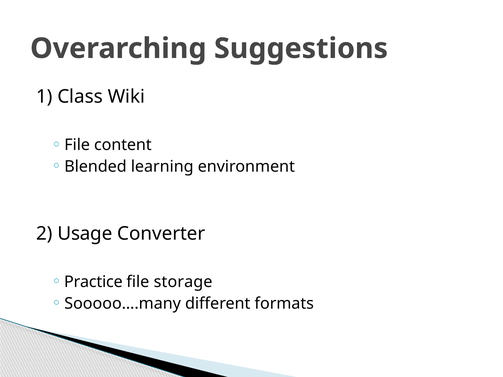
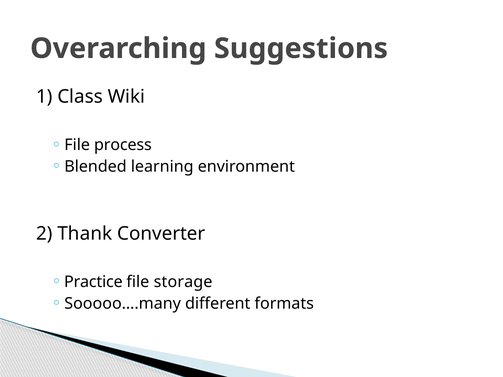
content: content -> process
Usage: Usage -> Thank
